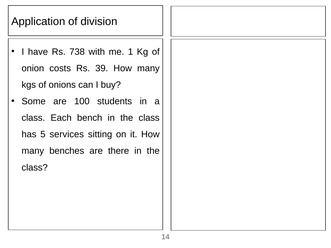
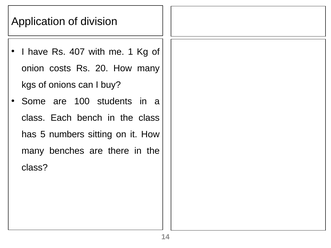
738: 738 -> 407
39: 39 -> 20
services: services -> numbers
